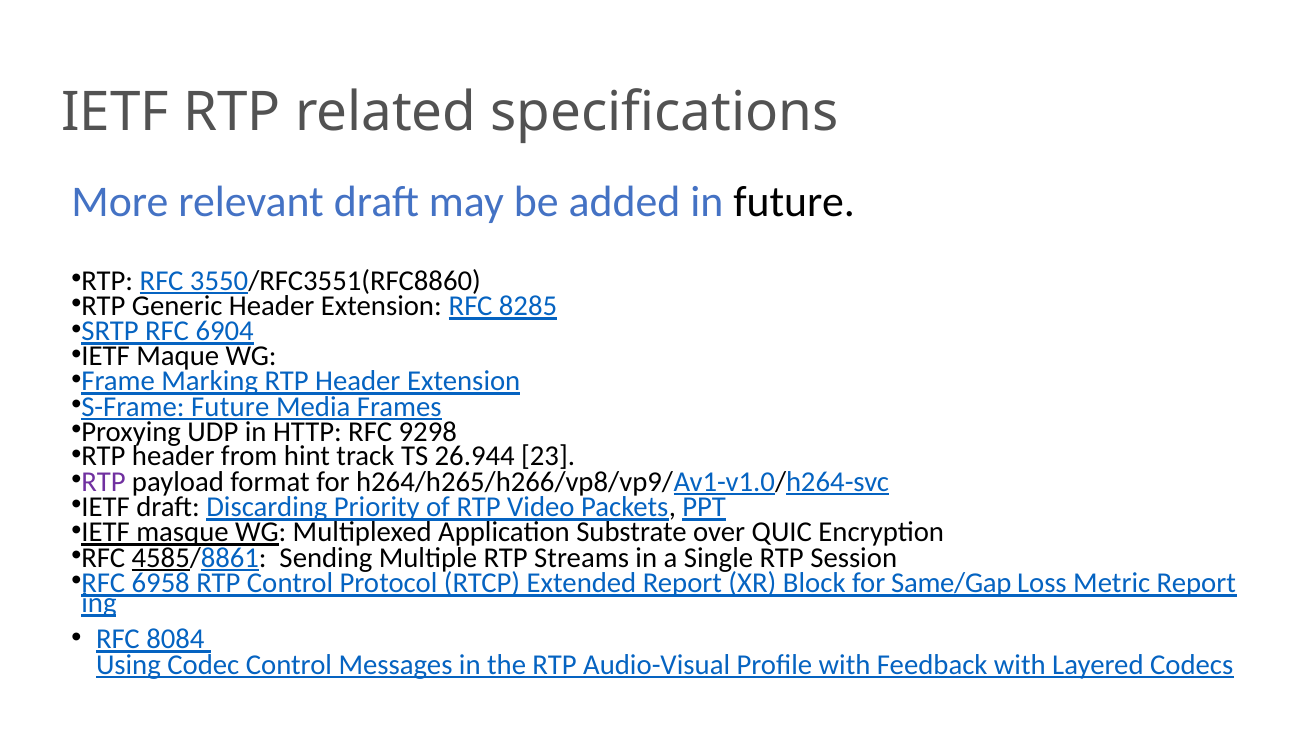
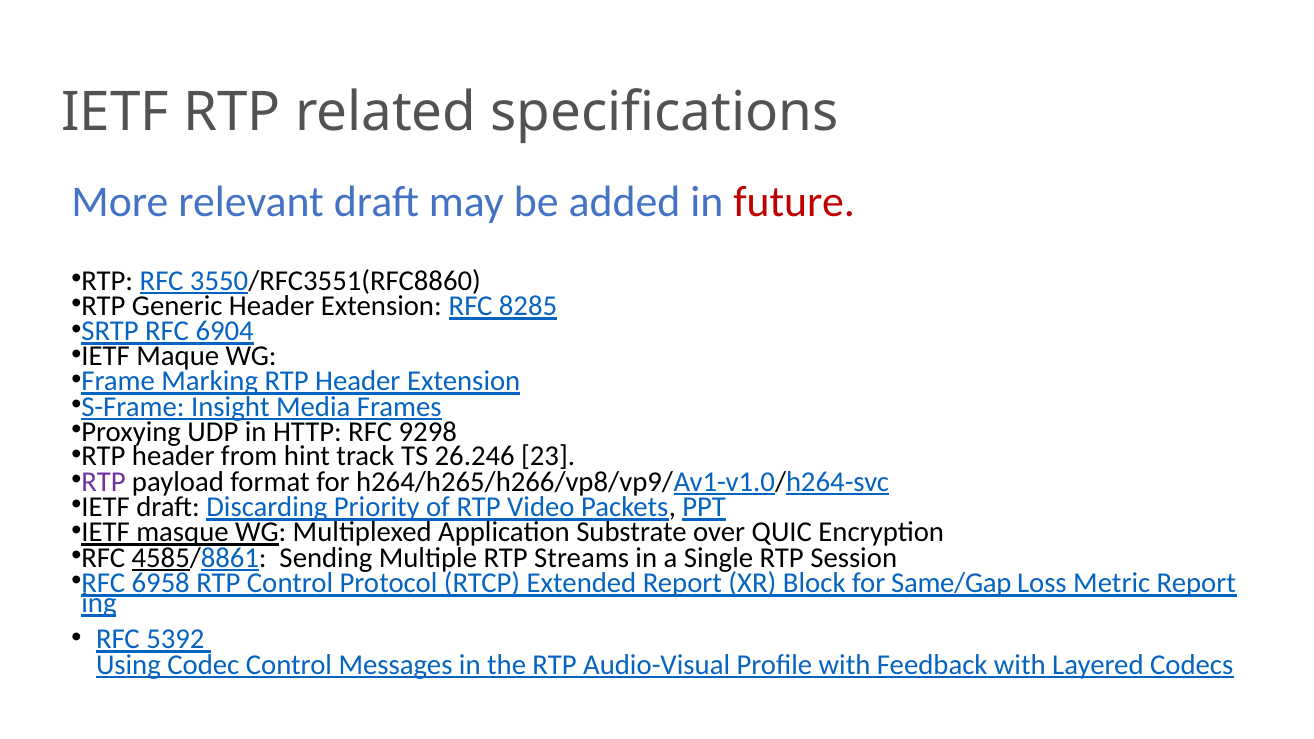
future at (794, 202) colour: black -> red
S-Frame Future: Future -> Insight
26.944: 26.944 -> 26.246
8084: 8084 -> 5392
